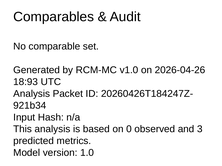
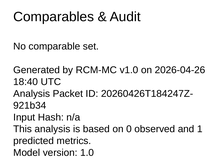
18:93: 18:93 -> 18:40
3: 3 -> 1
